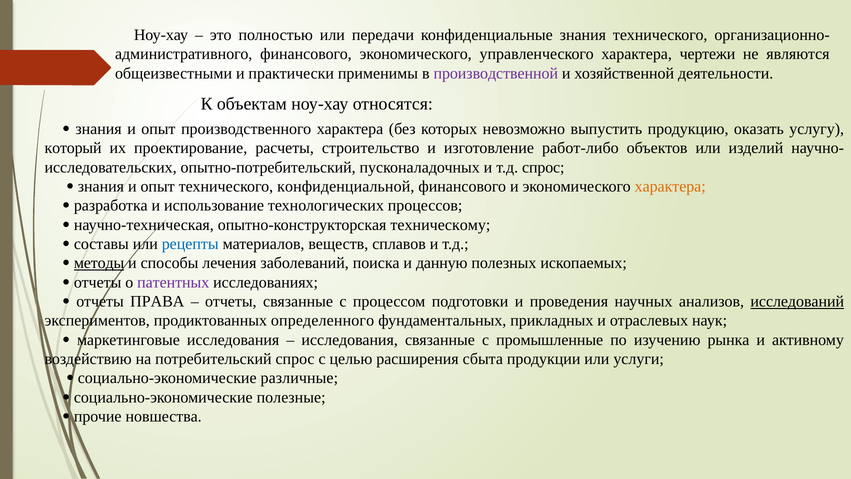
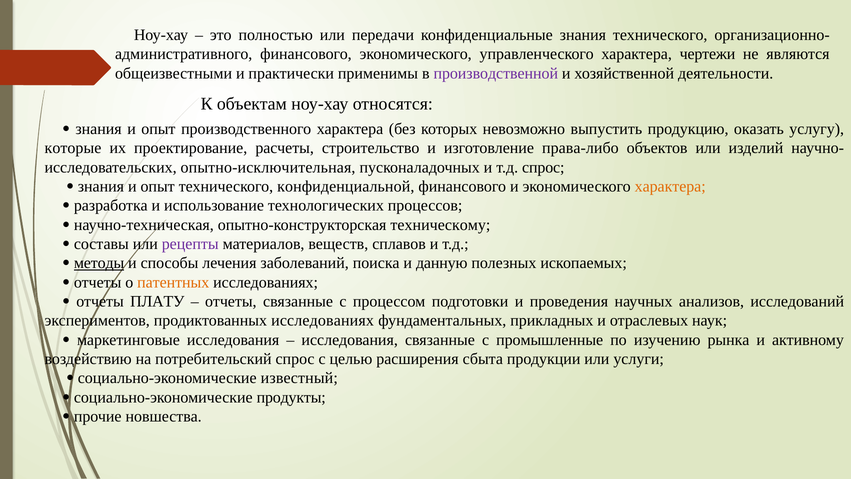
который: который -> которые
работ-либо: работ-либо -> права-либо
опытно-потребительский: опытно-потребительский -> опытно-исключительная
рецепты colour: blue -> purple
патентных colour: purple -> orange
ПРАВА: ПРАВА -> ПЛАТУ
исследований underline: present -> none
продиктованных определенного: определенного -> исследованиях
различные: различные -> известный
полезные: полезные -> продукты
